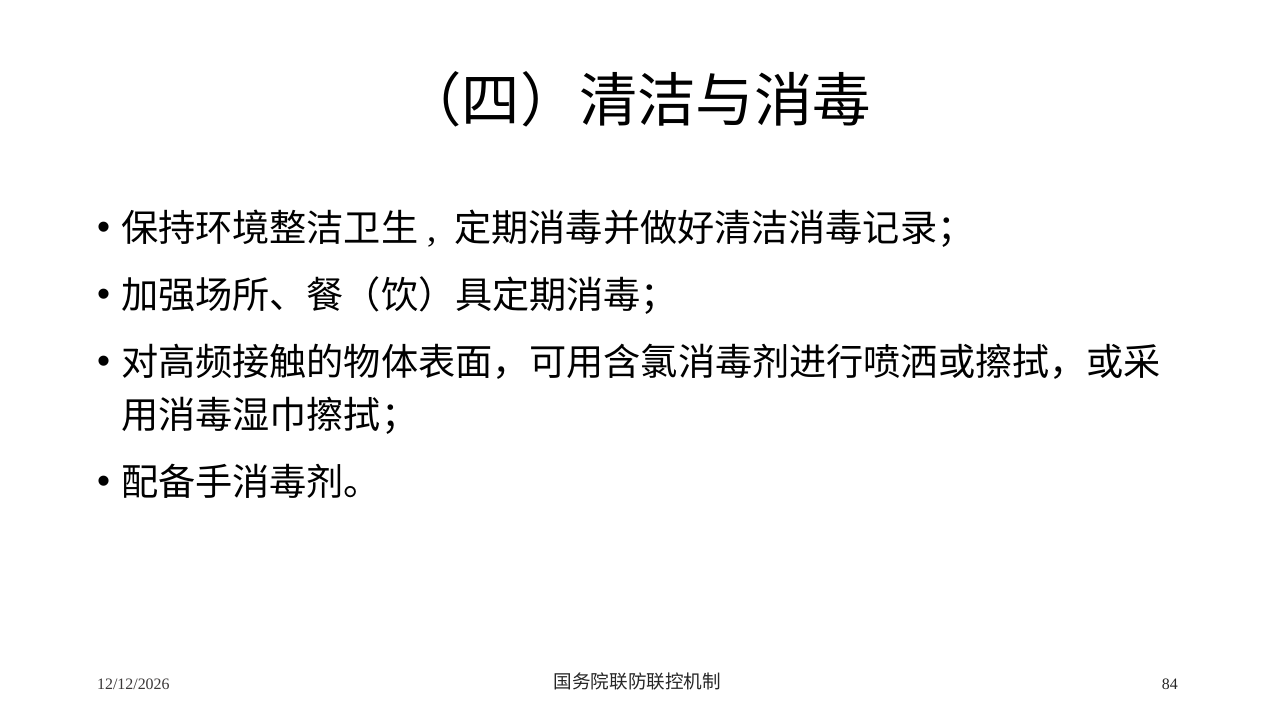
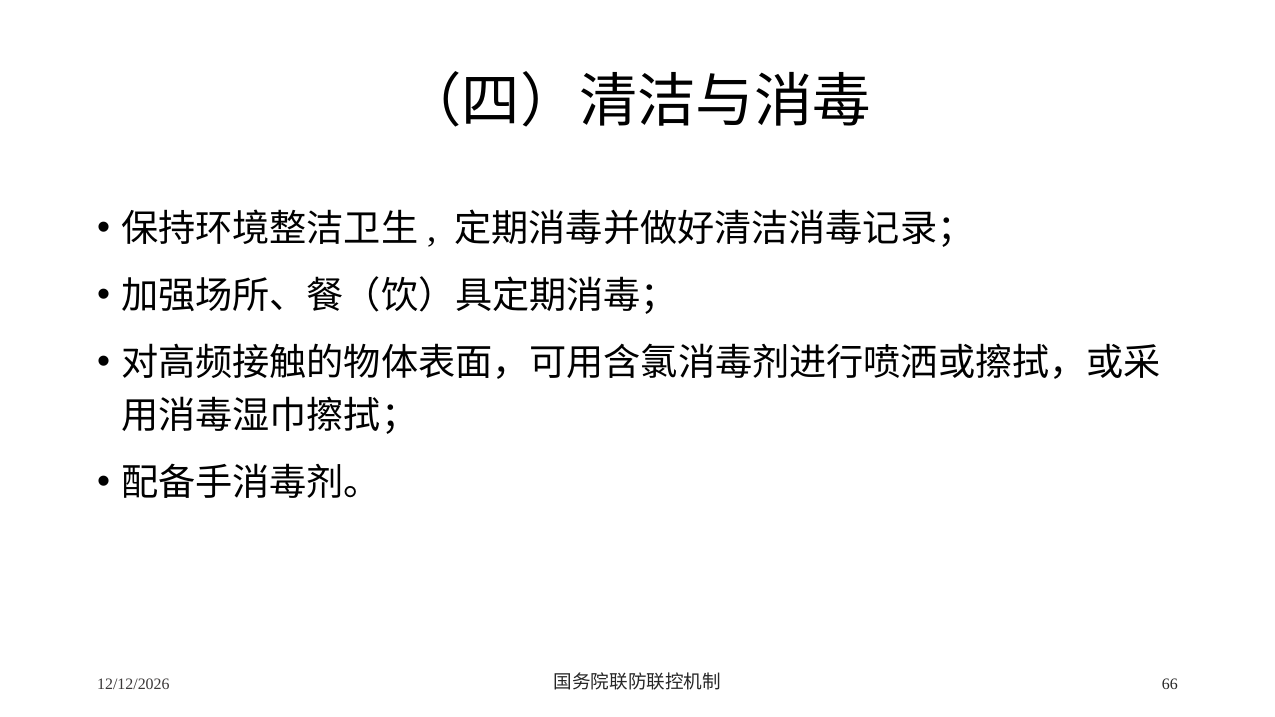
84: 84 -> 66
